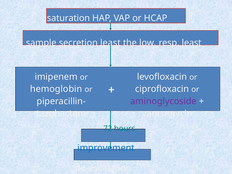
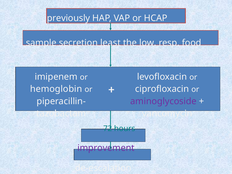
saturation: saturation -> previously
resp least: least -> food
improvement colour: blue -> purple
